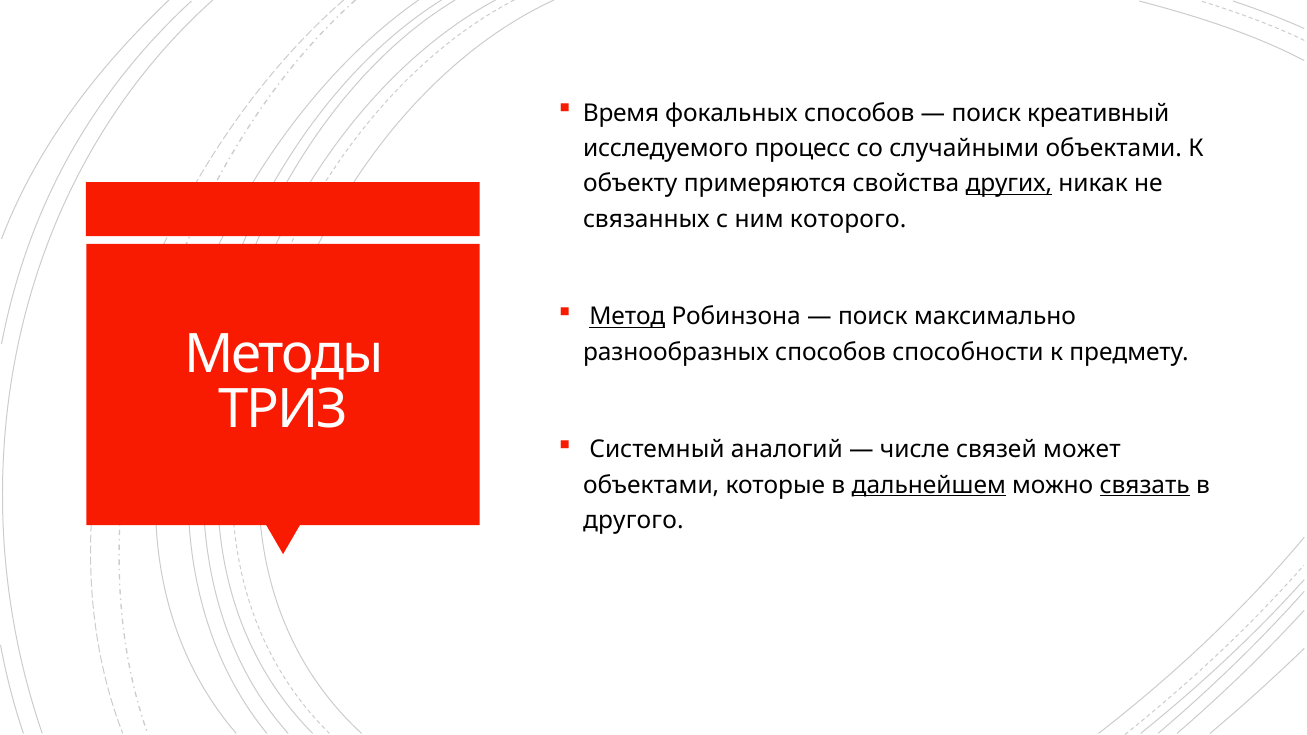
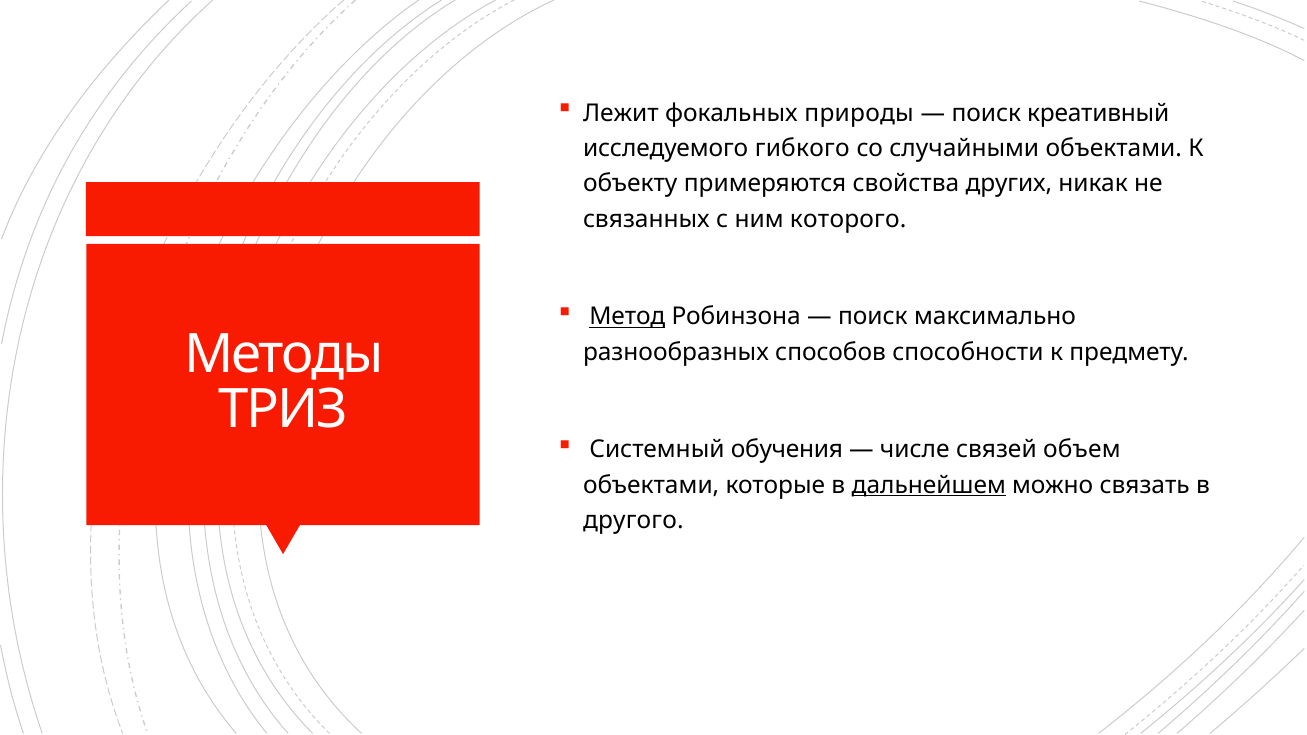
Время: Время -> Лежит
фокальных способов: способов -> природы
процесс: процесс -> гибкого
других underline: present -> none
аналогий: аналогий -> обучения
может: может -> объем
связать underline: present -> none
